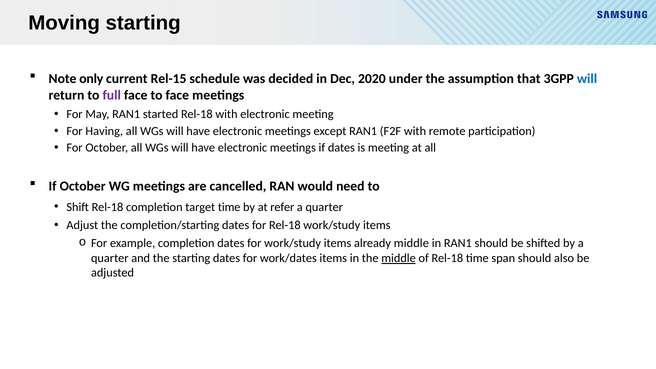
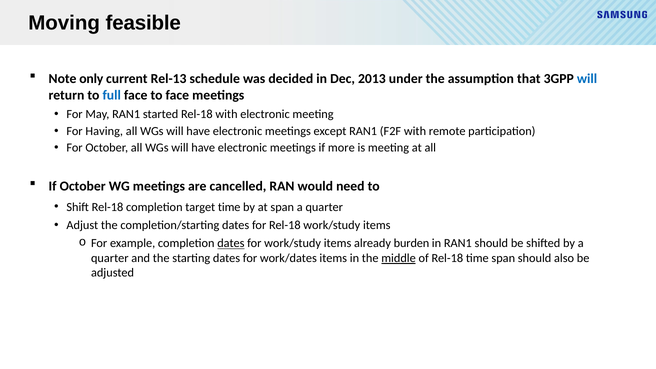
Moving starting: starting -> feasible
Rel-15: Rel-15 -> Rel-13
2020: 2020 -> 2013
full colour: purple -> blue
if dates: dates -> more
at refer: refer -> span
dates at (231, 243) underline: none -> present
already middle: middle -> burden
